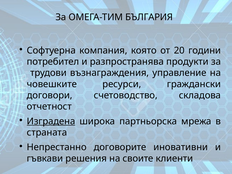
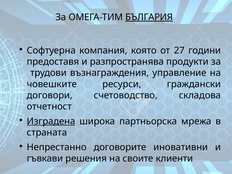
БЪЛГАРИЯ underline: none -> present
20: 20 -> 27
потребител: потребител -> предоставя
